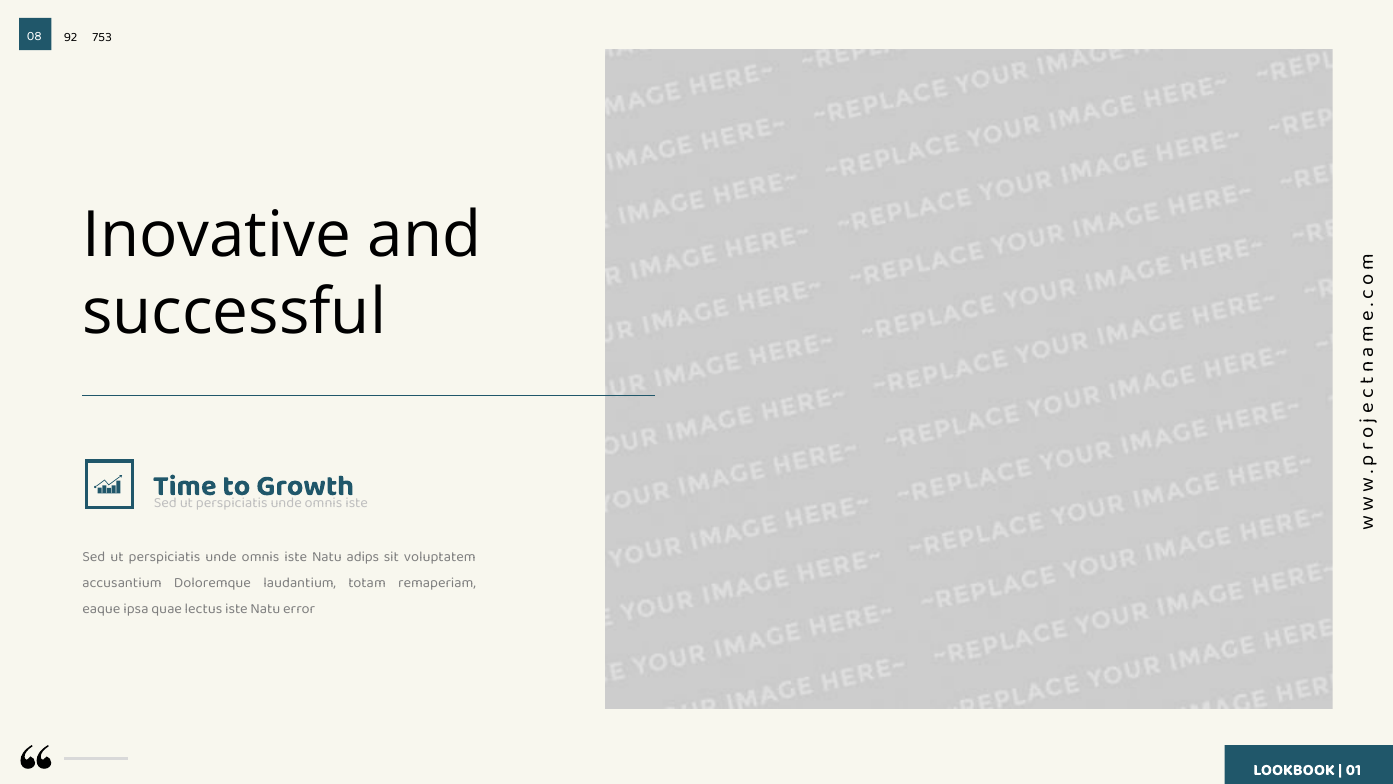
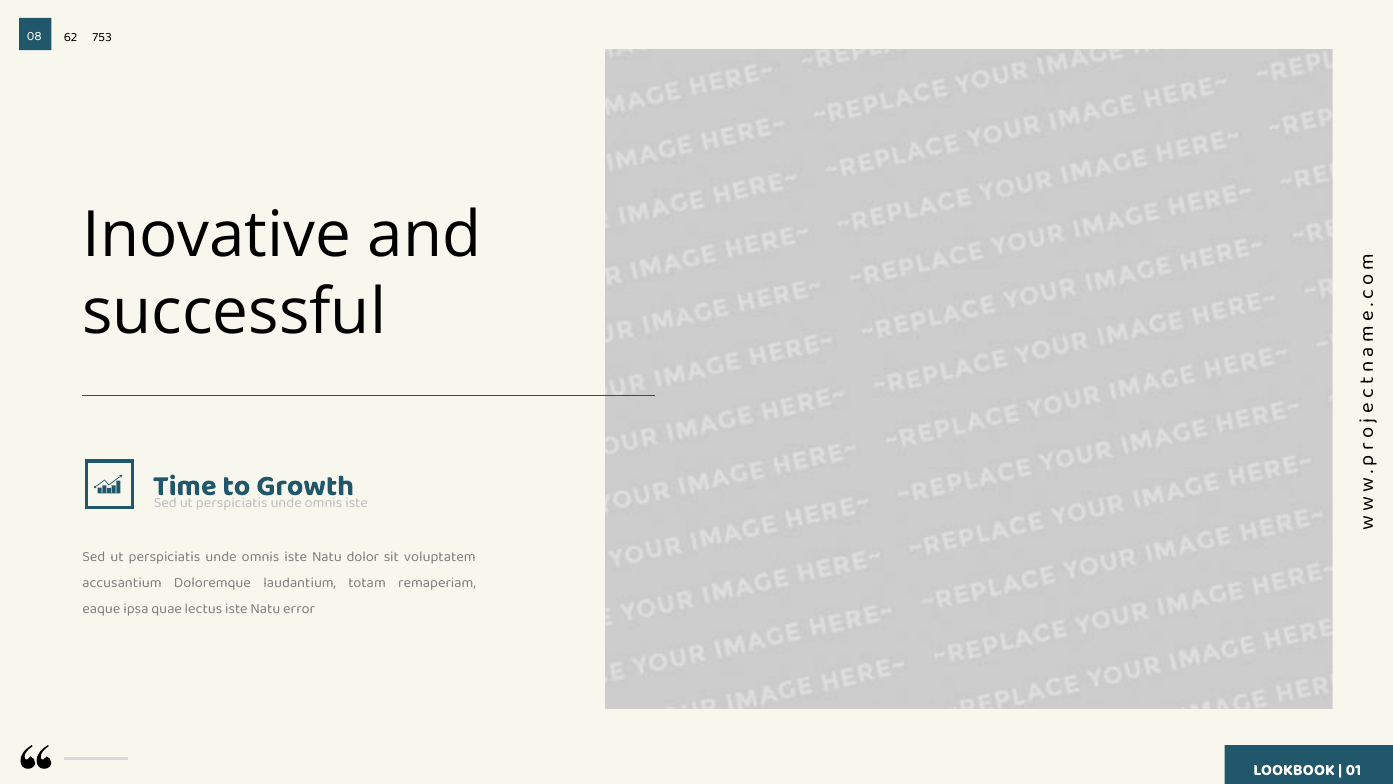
92: 92 -> 62
adips: adips -> dolor
